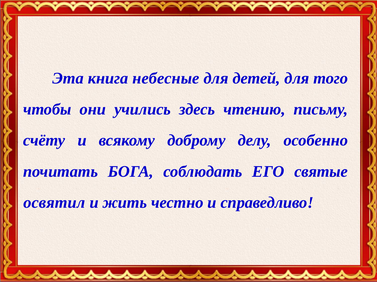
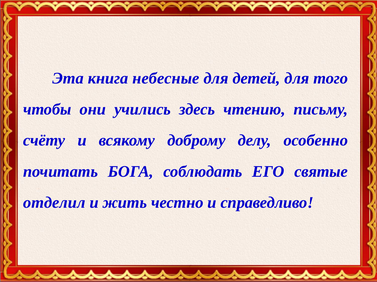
освятил: освятил -> отделил
